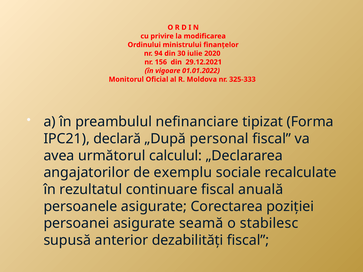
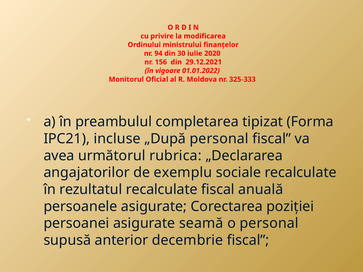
nefinanciare: nefinanciare -> completarea
declară: declară -> incluse
calculul: calculul -> rubrica
rezultatul continuare: continuare -> recalculate
o stabilesc: stabilesc -> personal
dezabilități: dezabilități -> decembrie
